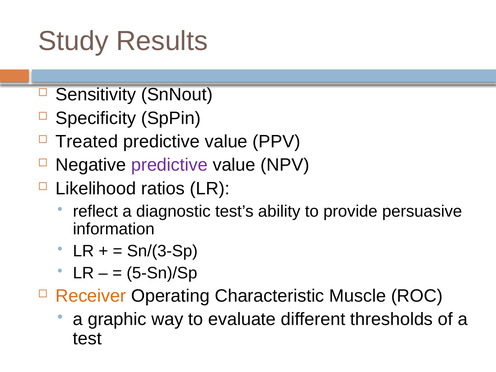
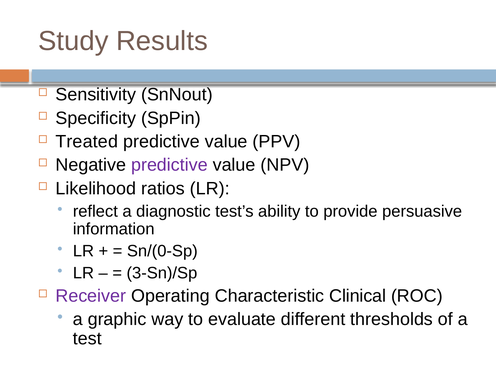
Sn/(3-Sp: Sn/(3-Sp -> Sn/(0-Sp
5-Sn)/Sp: 5-Sn)/Sp -> 3-Sn)/Sp
Receiver colour: orange -> purple
Muscle: Muscle -> Clinical
